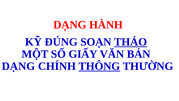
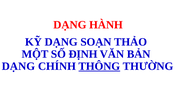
KỸ ĐÚNG: ĐÚNG -> DẠNG
THẢO underline: present -> none
GIẤY: GIẤY -> ĐỊNH
